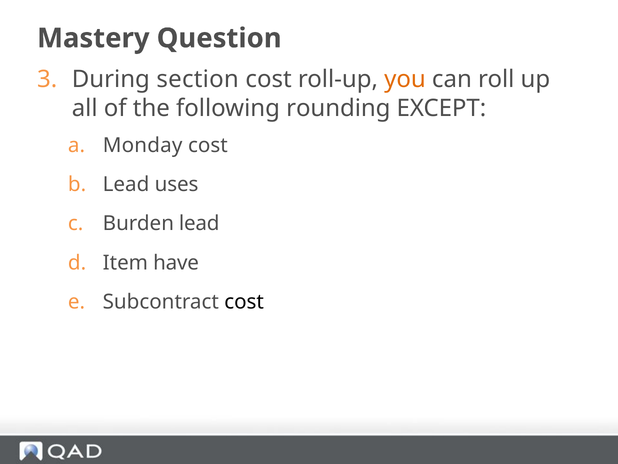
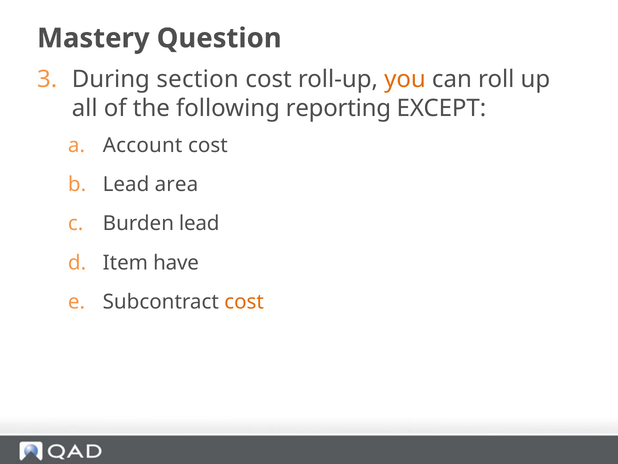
rounding: rounding -> reporting
Monday: Monday -> Account
uses: uses -> area
cost at (244, 302) colour: black -> orange
